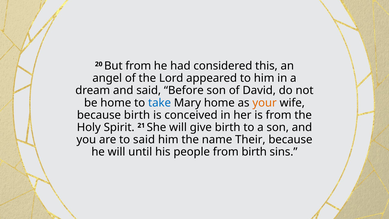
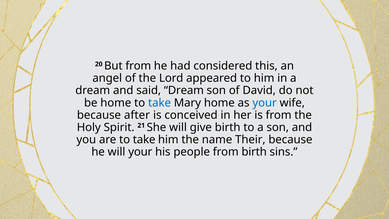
said Before: Before -> Dream
your at (265, 103) colour: orange -> blue
because birth: birth -> after
are to said: said -> take
will until: until -> your
